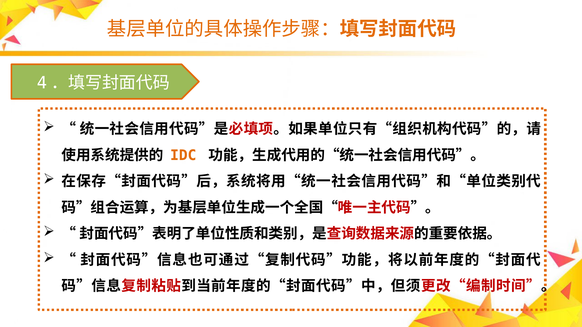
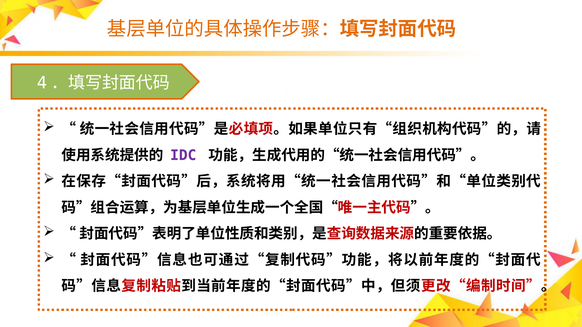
IDC colour: orange -> purple
